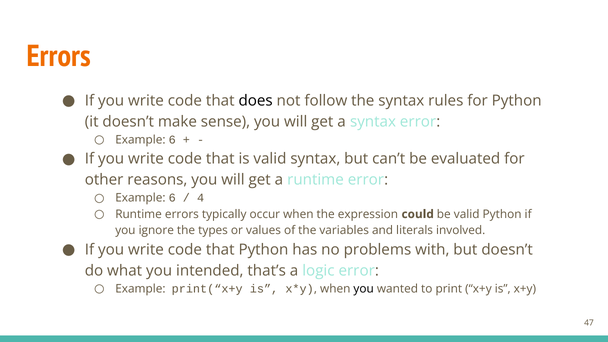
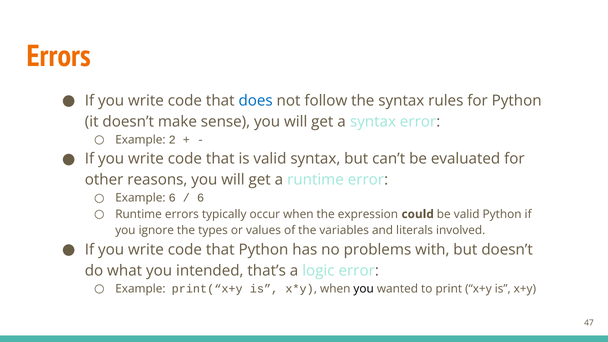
does colour: black -> blue
6 at (172, 140): 6 -> 2
4 at (201, 198): 4 -> 6
